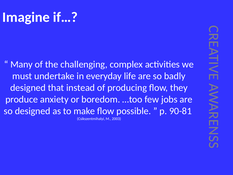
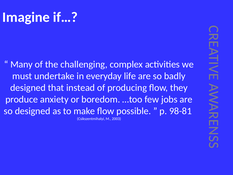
90-81: 90-81 -> 98-81
